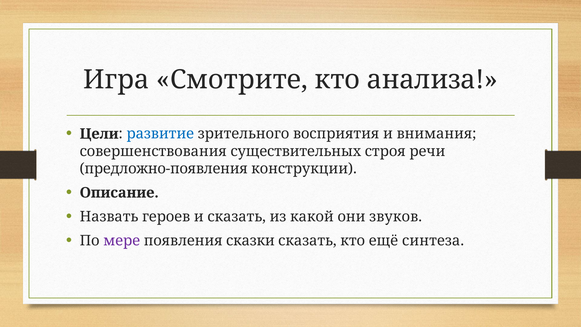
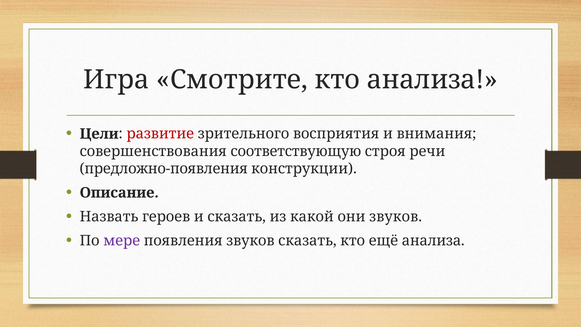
развитие colour: blue -> red
существительных: существительных -> соответствующую
появления сказки: сказки -> звуков
ещё синтеза: синтеза -> анализа
